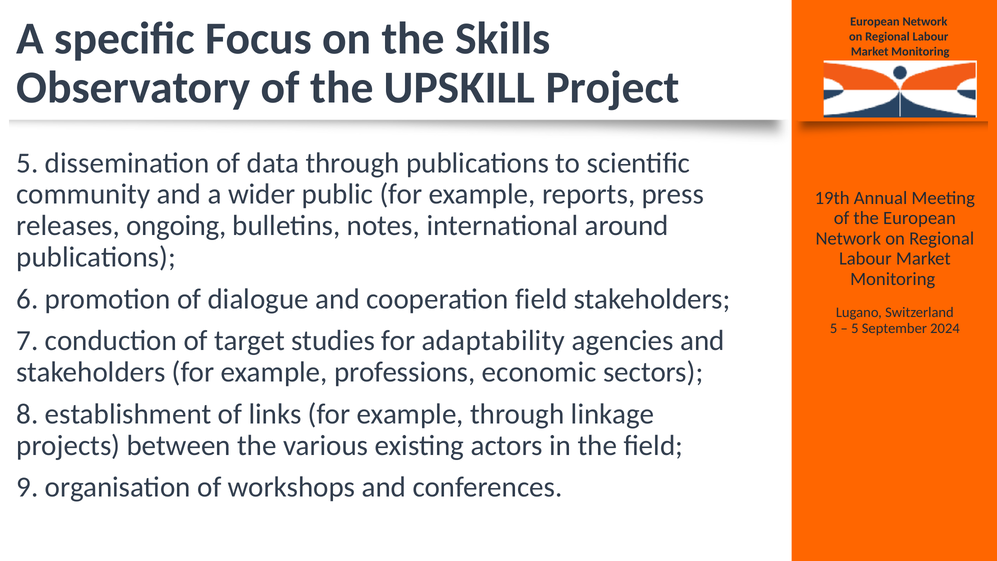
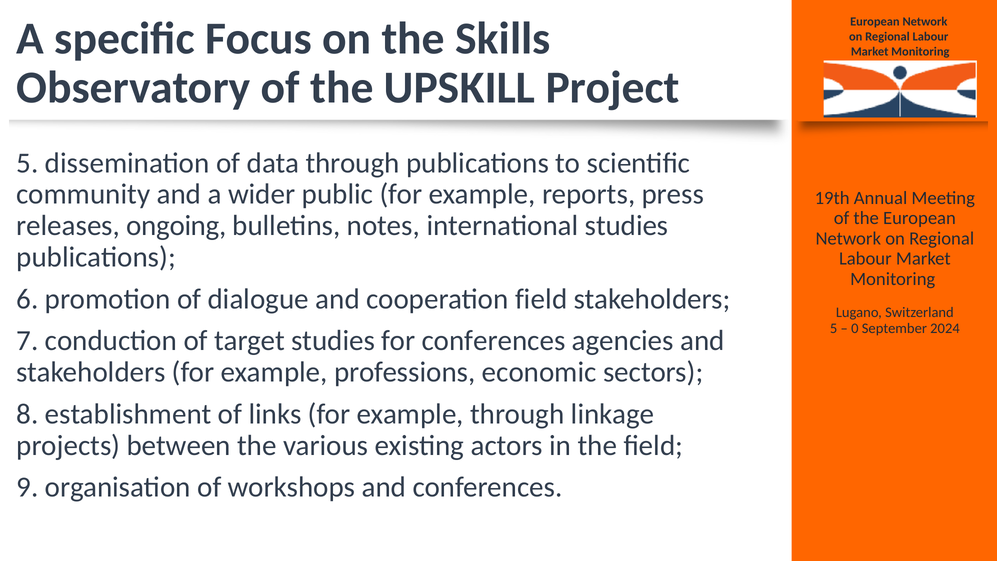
international around: around -> studies
5 at (855, 328): 5 -> 0
for adaptability: adaptability -> conferences
